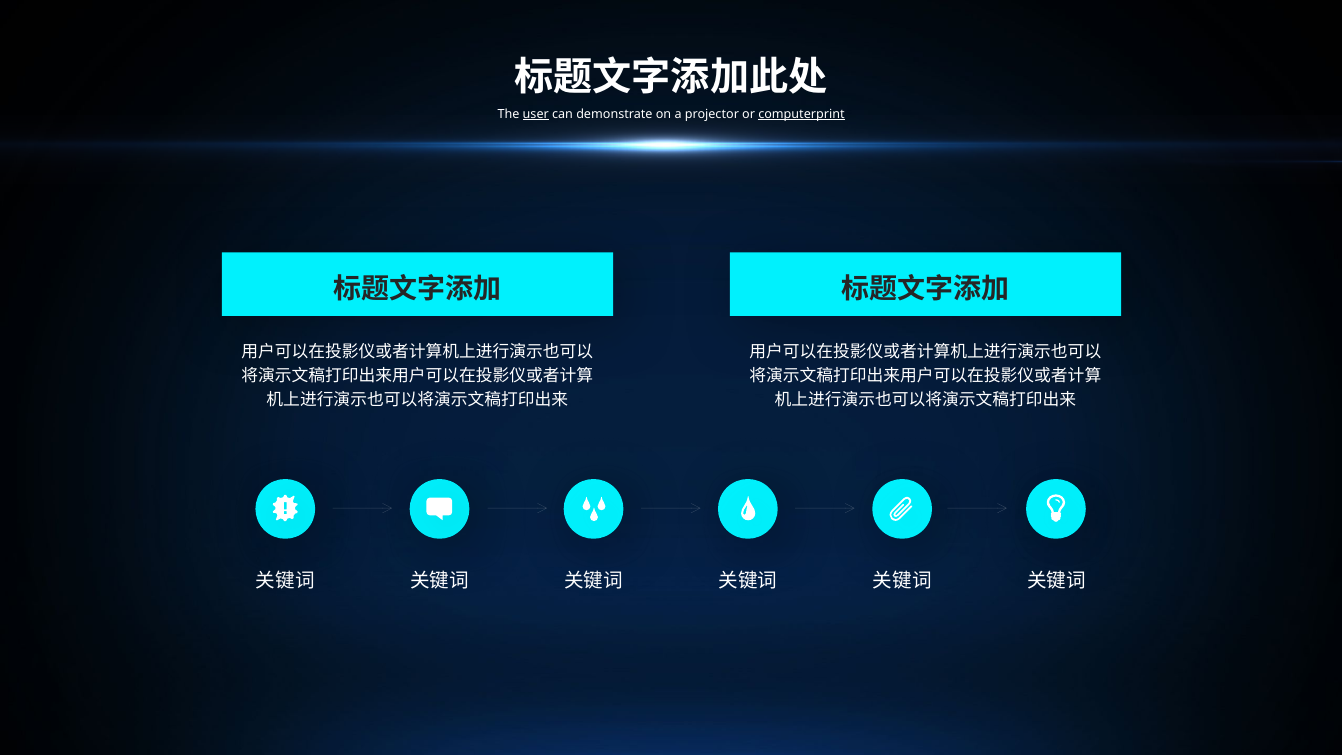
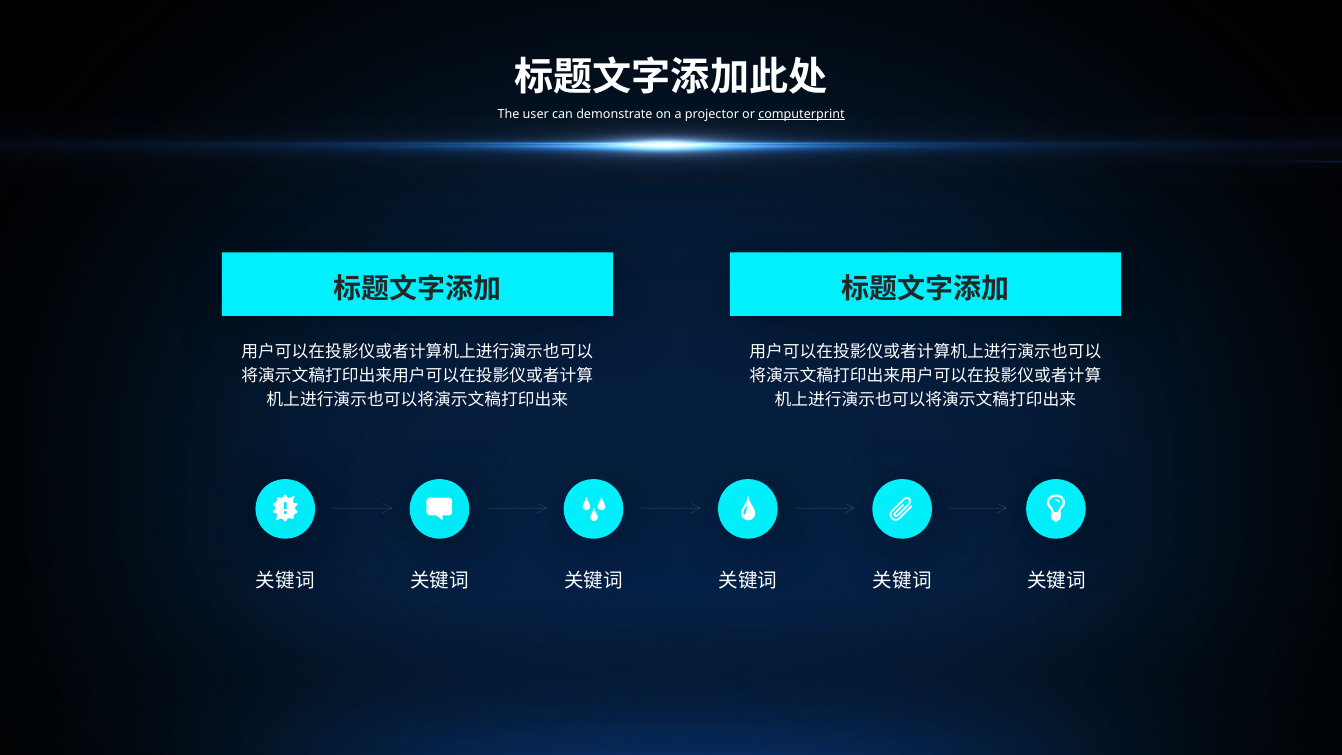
user underline: present -> none
